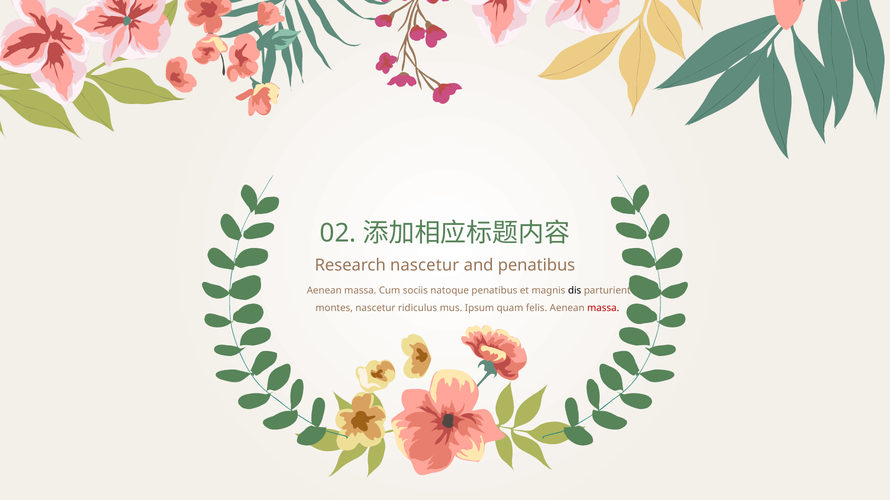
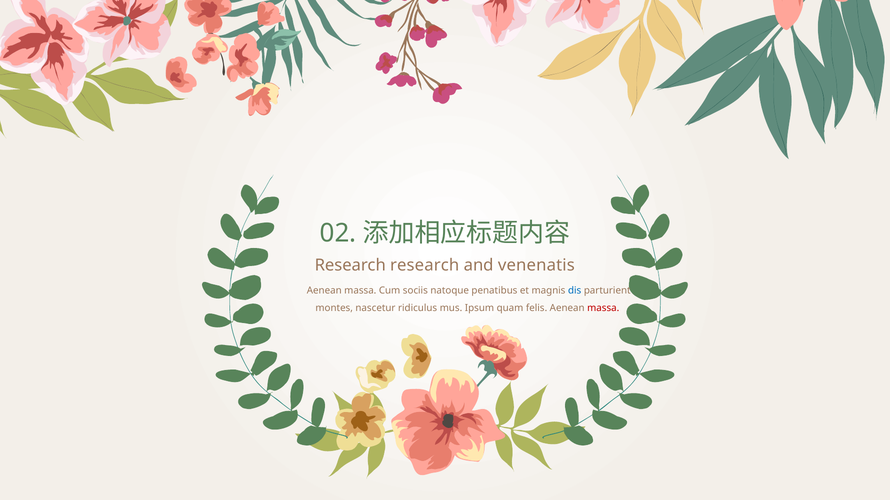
Research nascetur: nascetur -> research
and penatibus: penatibus -> venenatis
dis colour: black -> blue
